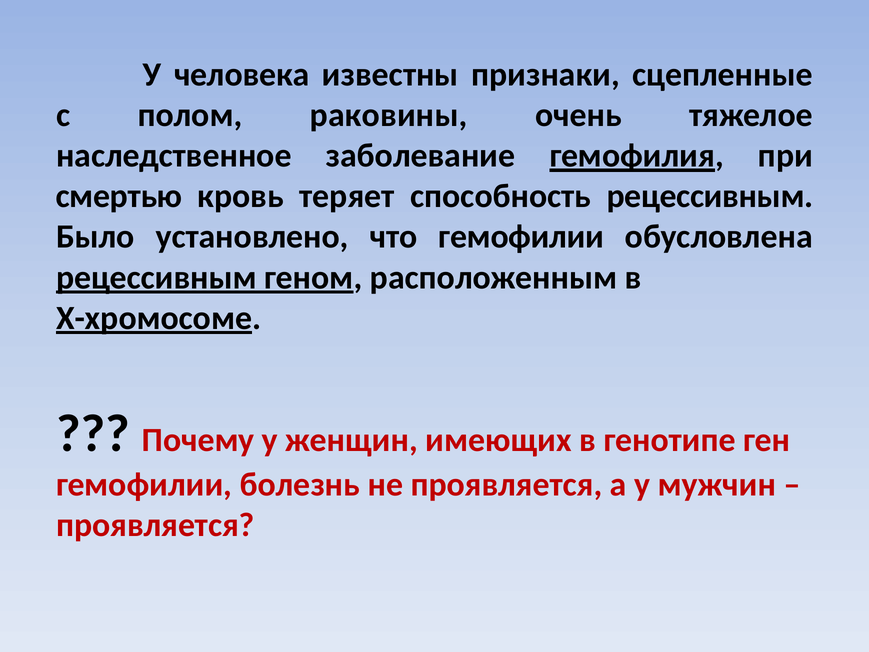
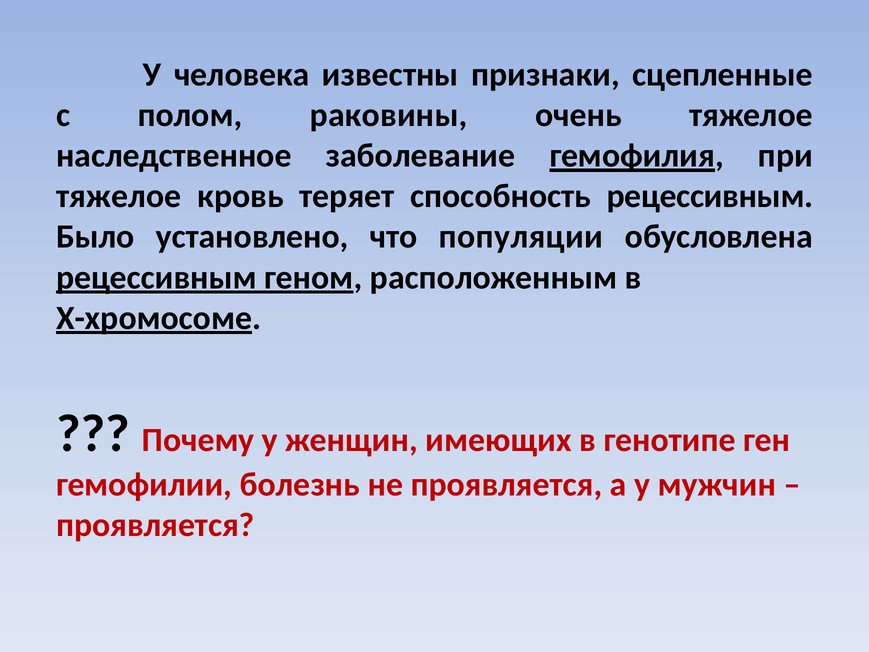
смертью at (119, 196): смертью -> тяжелое
что гемофилии: гемофилии -> популяции
